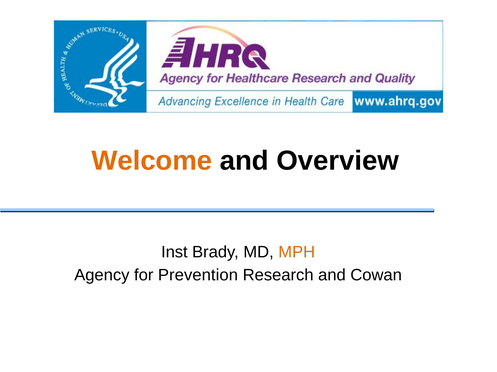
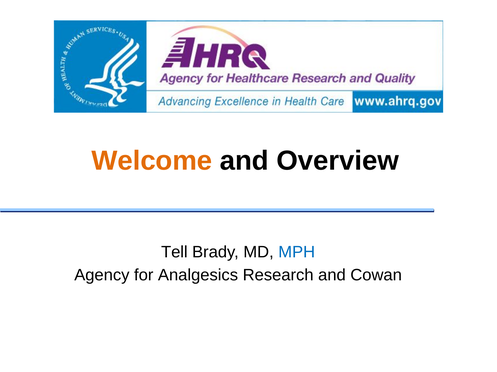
Inst: Inst -> Tell
MPH colour: orange -> blue
Prevention: Prevention -> Analgesics
